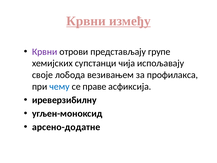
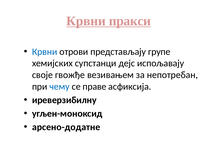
између: између -> пракси
Крвни at (45, 52) colour: purple -> blue
чија: чија -> дејс
лобода: лобода -> гвожђе
профилакса: профилакса -> непотребан
